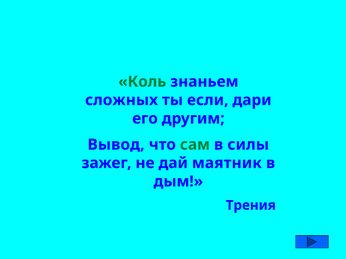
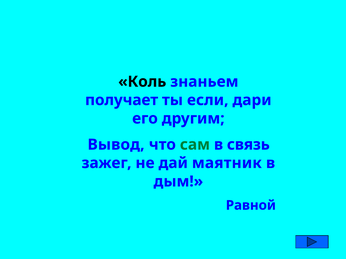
Коль colour: green -> black
сложных: сложных -> получает
силы: силы -> связь
Трения: Трения -> Равной
